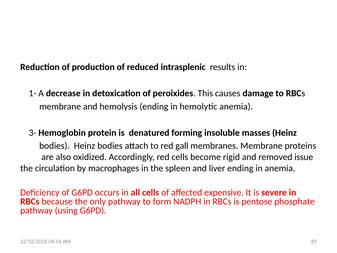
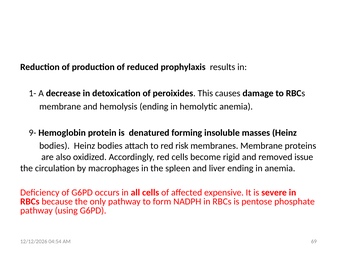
intrasplenic: intrasplenic -> prophylaxis
3-: 3- -> 9-
gall: gall -> risk
